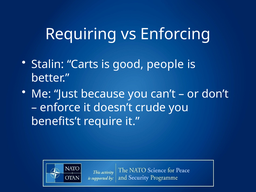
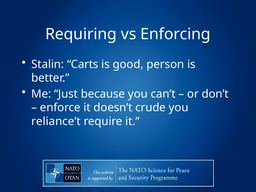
people: people -> person
benefits’t: benefits’t -> reliance’t
